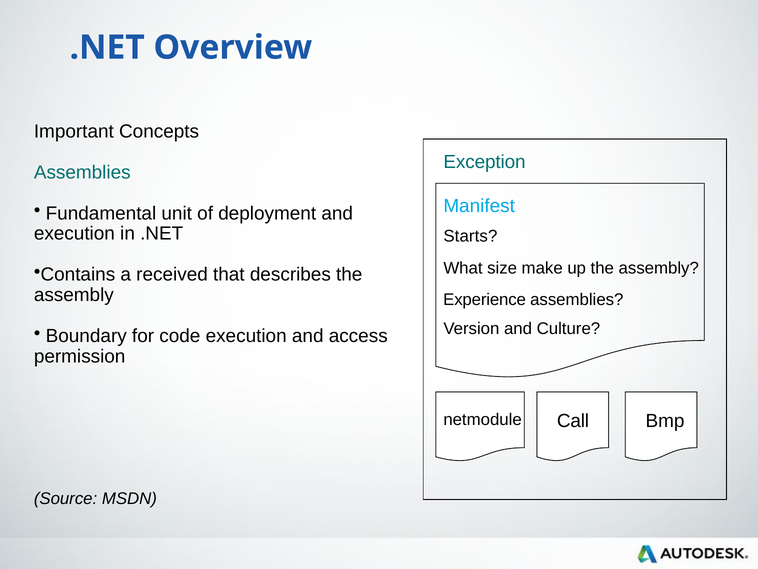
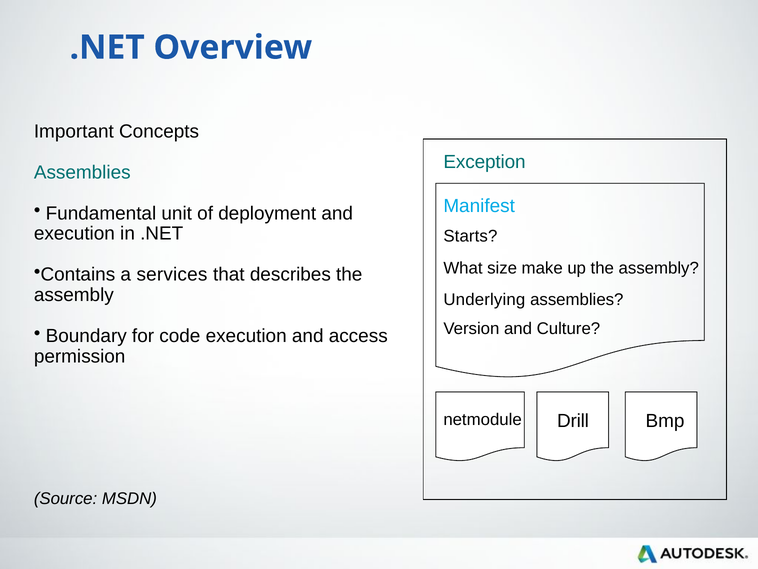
received: received -> services
Experience: Experience -> Underlying
Call: Call -> Drill
